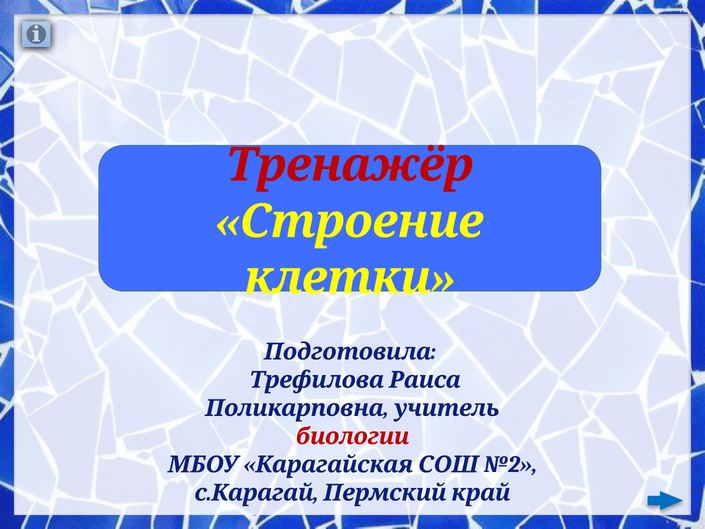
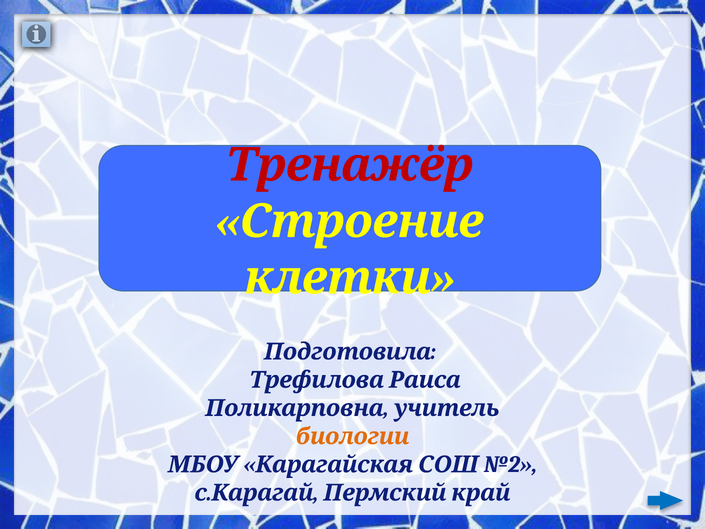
биологии colour: red -> orange
